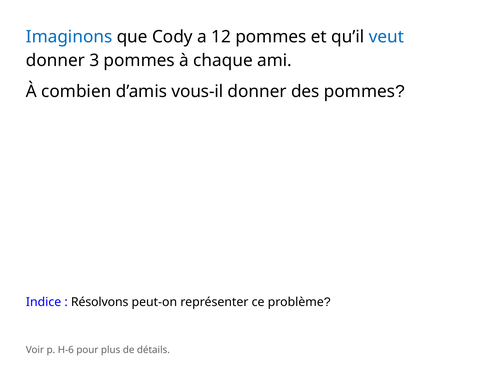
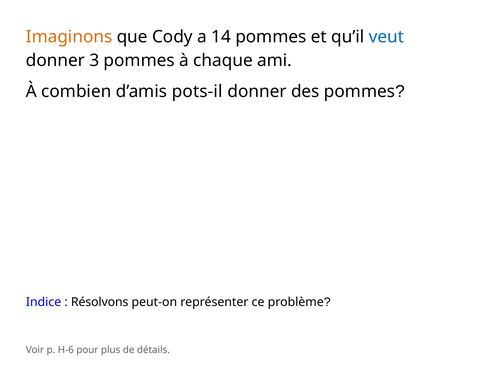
Imaginons colour: blue -> orange
12: 12 -> 14
vous-il: vous-il -> pots-il
